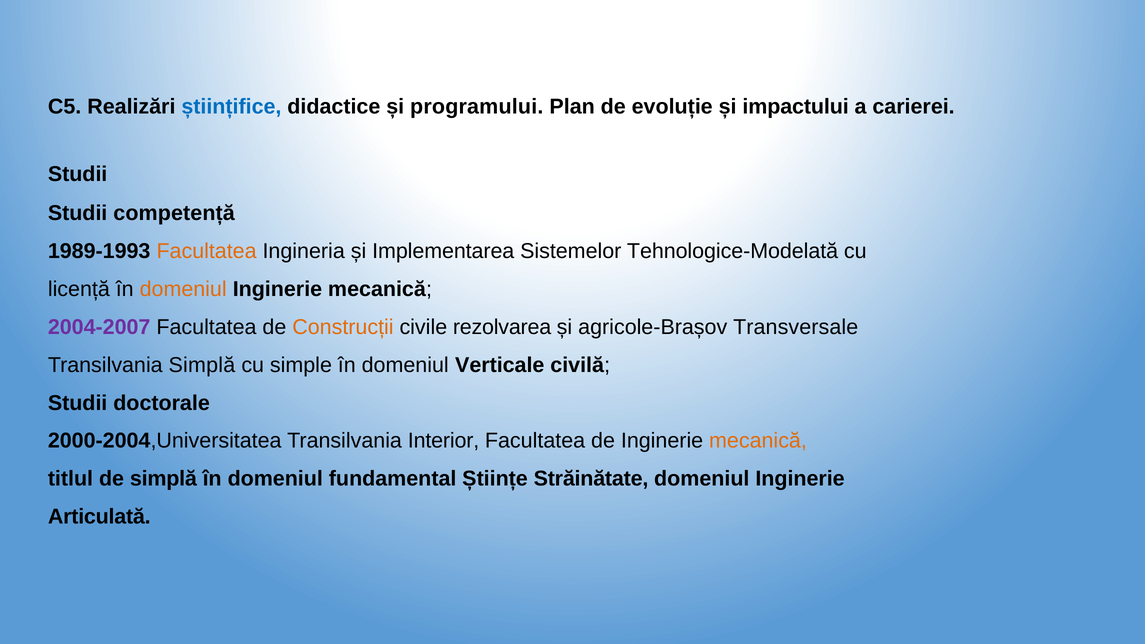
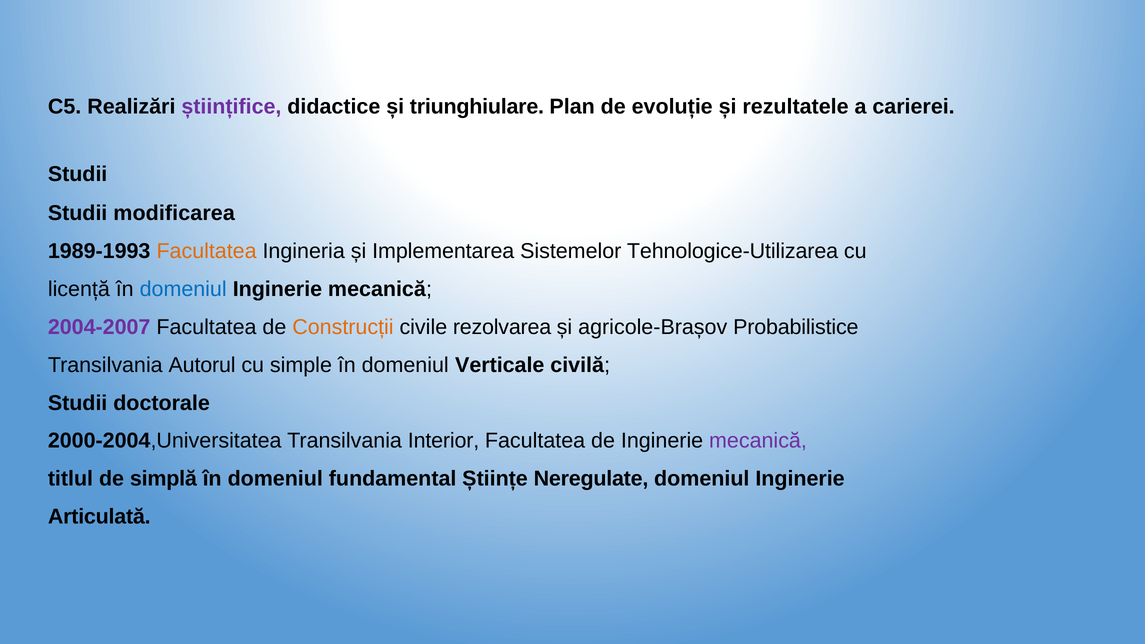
științifice colour: blue -> purple
programului: programului -> triunghiulare
impactului: impactului -> rezultatele
competență: competență -> modificarea
Tehnologice-Modelată: Tehnologice-Modelată -> Tehnologice-Utilizarea
domeniul at (183, 289) colour: orange -> blue
Transversale: Transversale -> Probabilistice
Transilvania Simplă: Simplă -> Autorul
mecanică at (758, 441) colour: orange -> purple
Străinătate: Străinătate -> Neregulate
